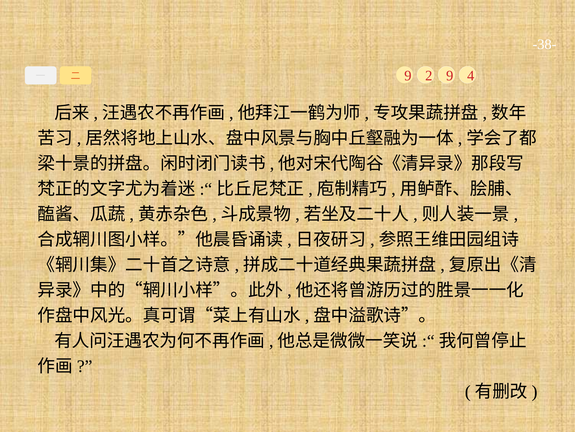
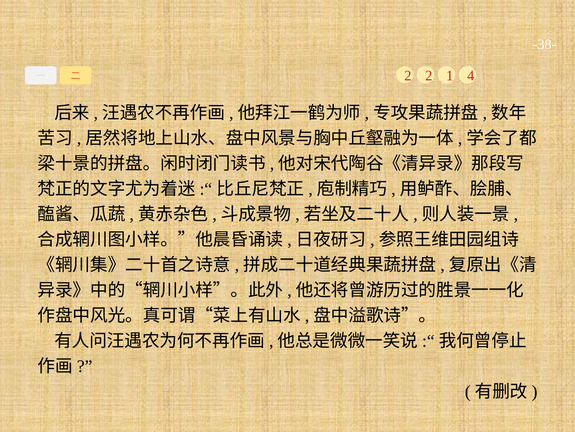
9 at (408, 76): 9 -> 2
2 9: 9 -> 1
